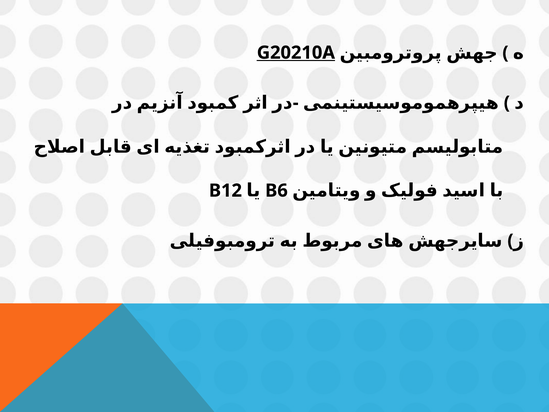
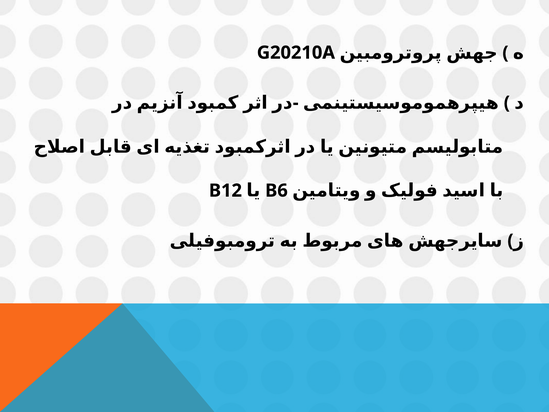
G20210A underline: present -> none
